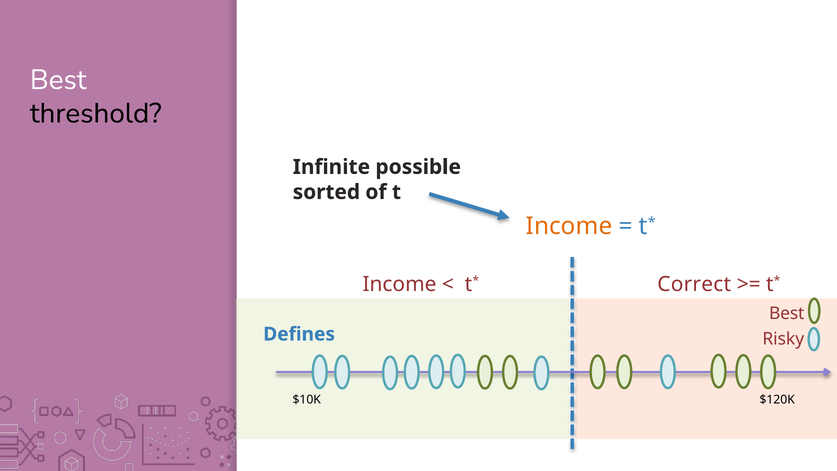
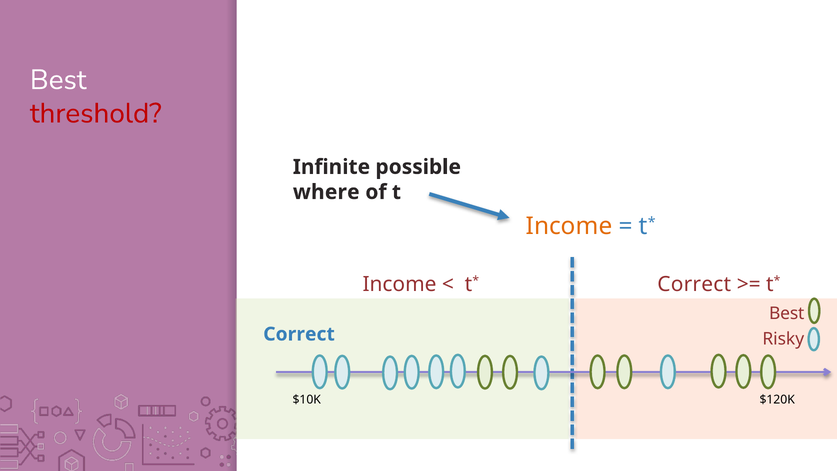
threshold colour: black -> red
sorted: sorted -> where
Defines at (299, 334): Defines -> Correct
